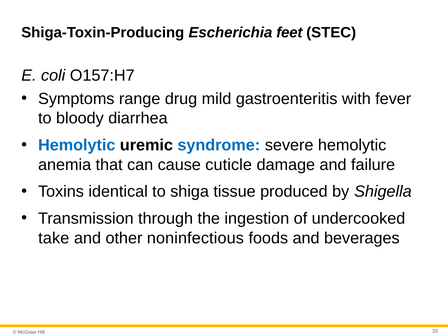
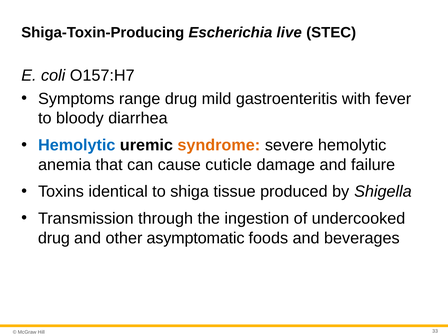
feet: feet -> live
syndrome colour: blue -> orange
take at (54, 238): take -> drug
noninfectious: noninfectious -> asymptomatic
